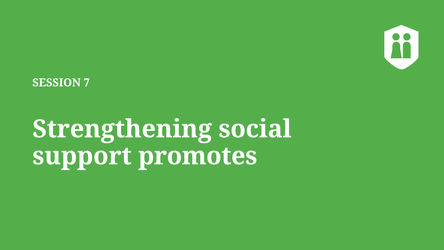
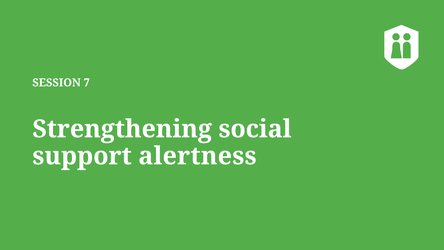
promotes: promotes -> alertness
